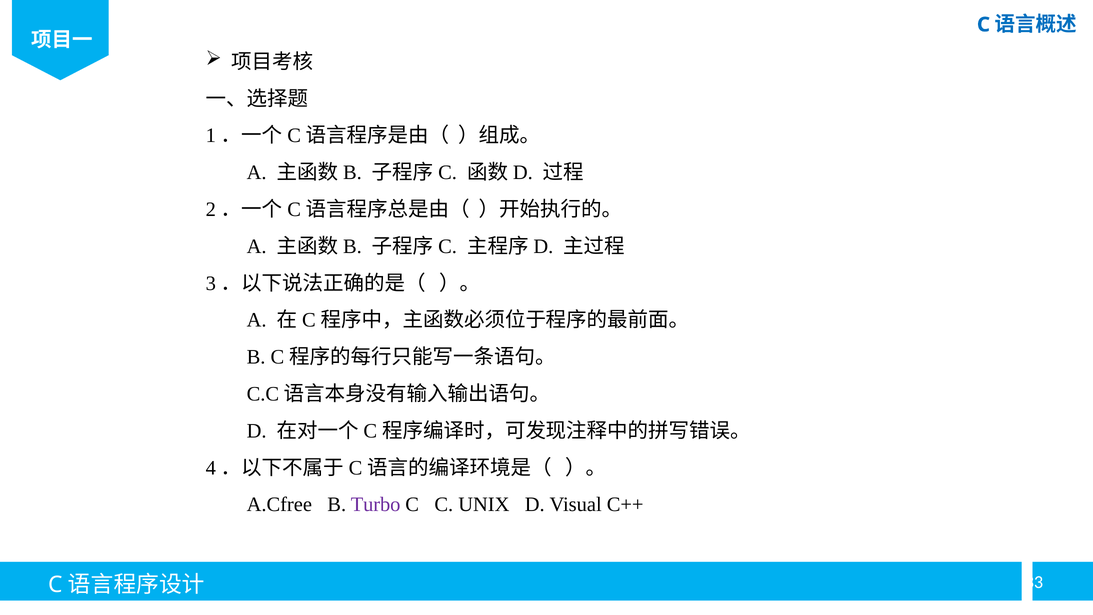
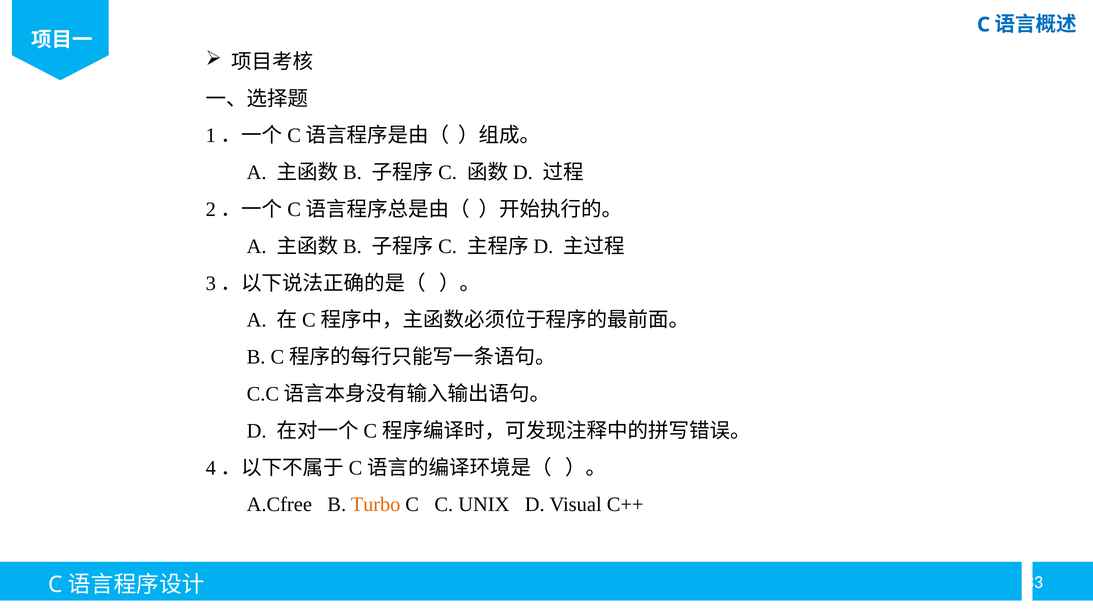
Turbo colour: purple -> orange
